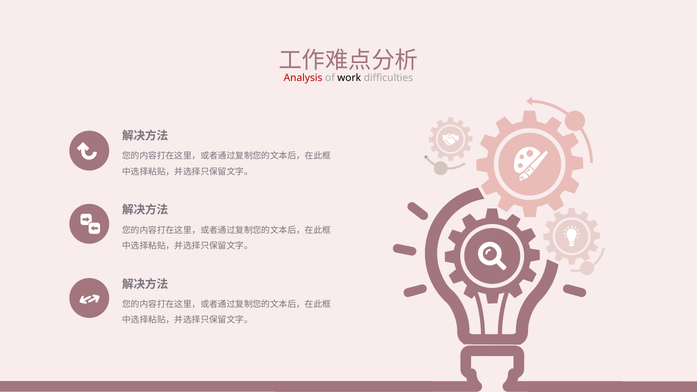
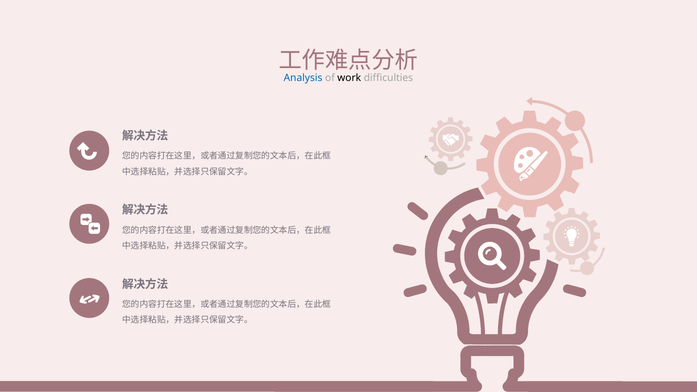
Analysis colour: red -> blue
